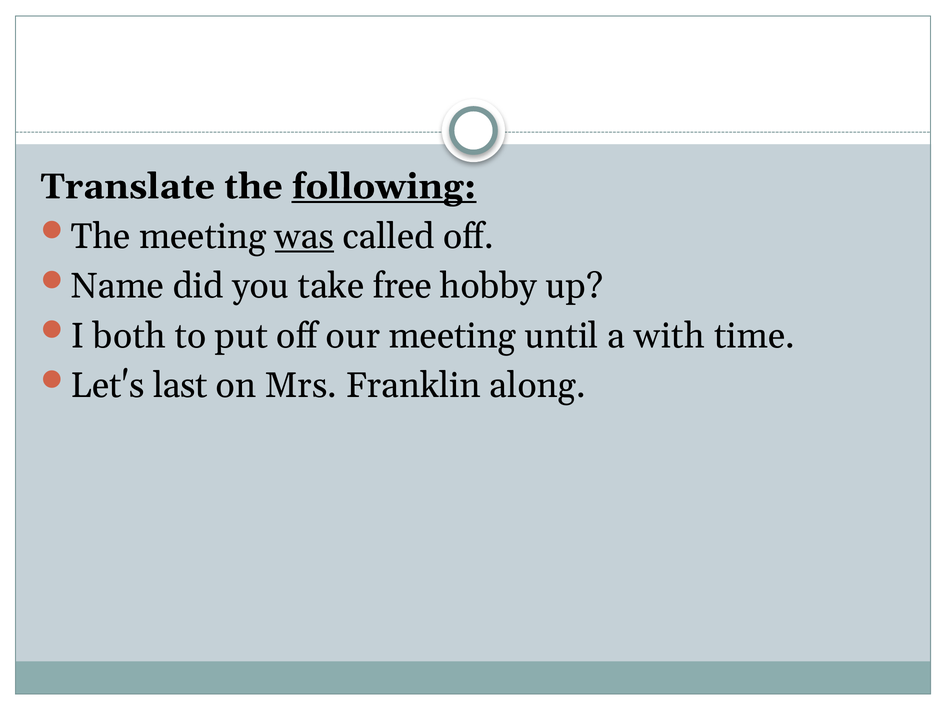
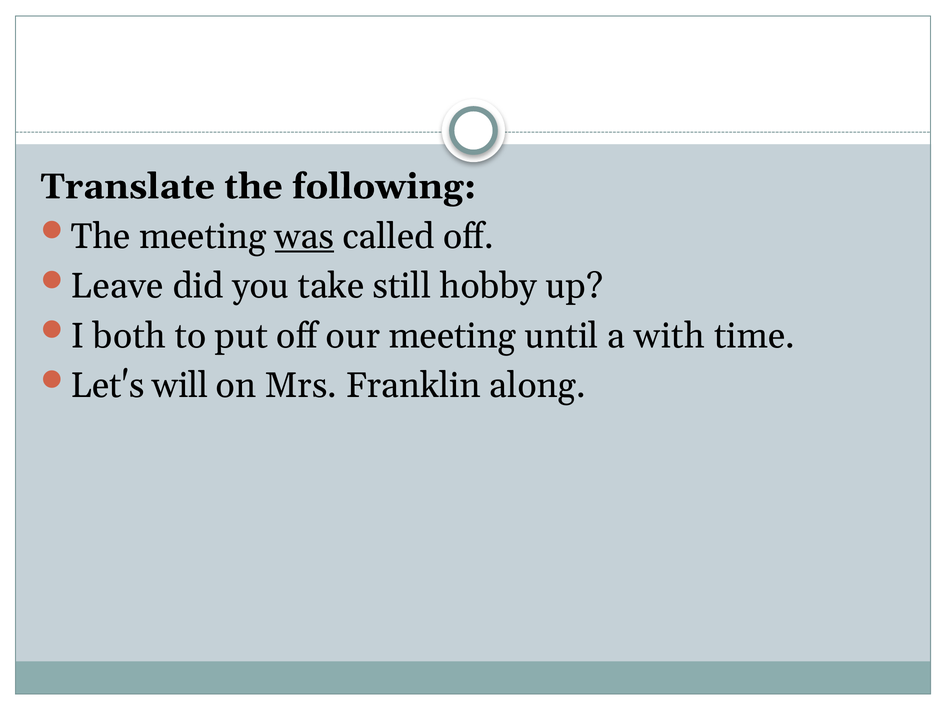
following underline: present -> none
Name: Name -> Leave
free: free -> still
last: last -> will
